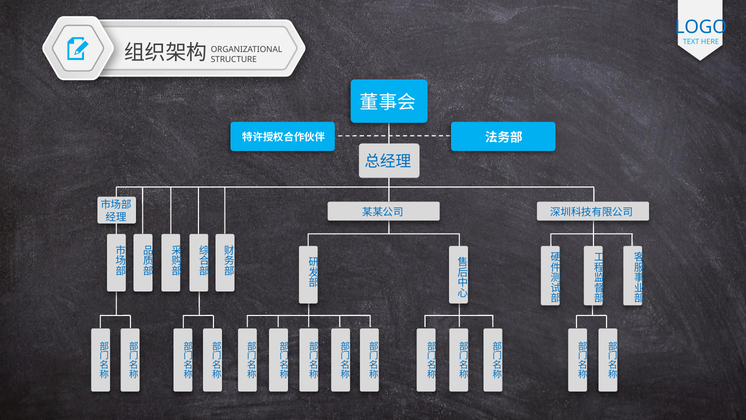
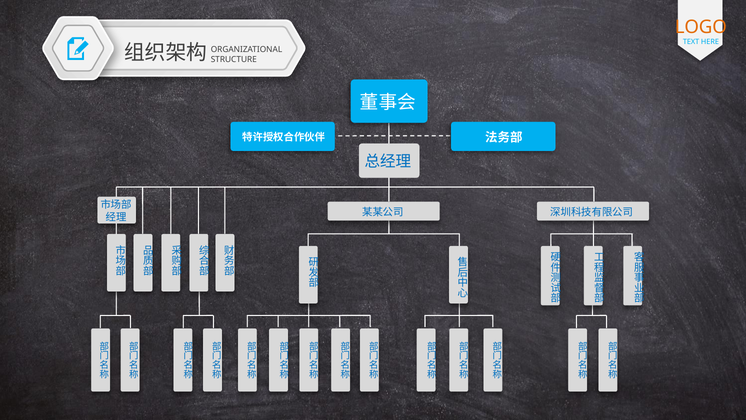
LOGO colour: blue -> orange
